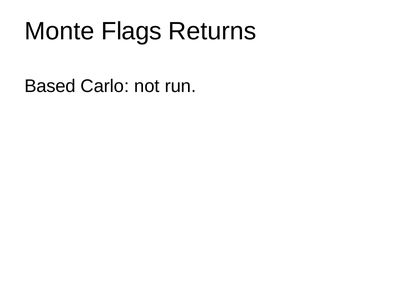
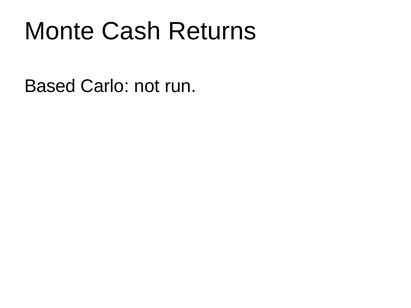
Flags: Flags -> Cash
